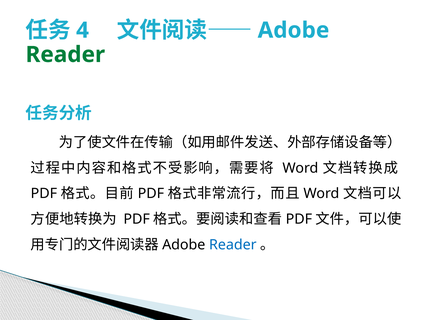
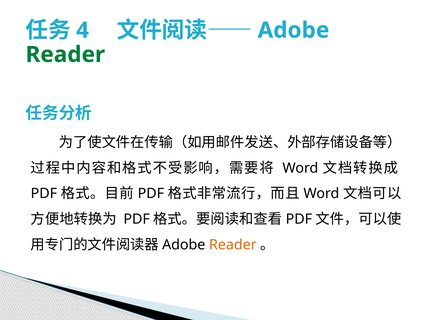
Reader at (233, 245) colour: blue -> orange
